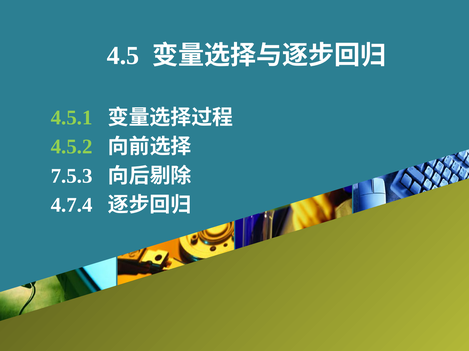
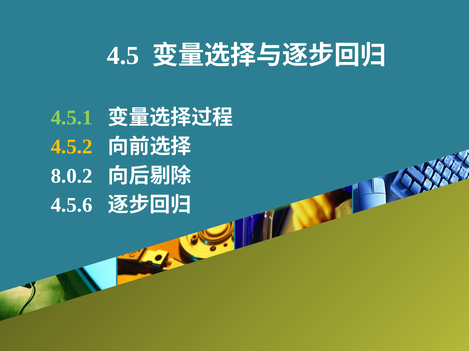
4.5.2 colour: light green -> yellow
7.5.3: 7.5.3 -> 8.0.2
4.7.4: 4.7.4 -> 4.5.6
